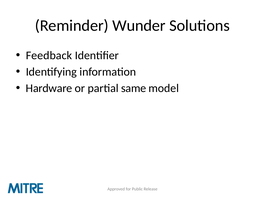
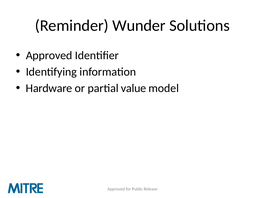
Feedback at (49, 56): Feedback -> Approved
same: same -> value
